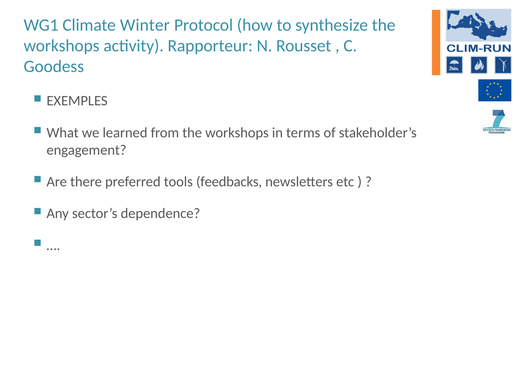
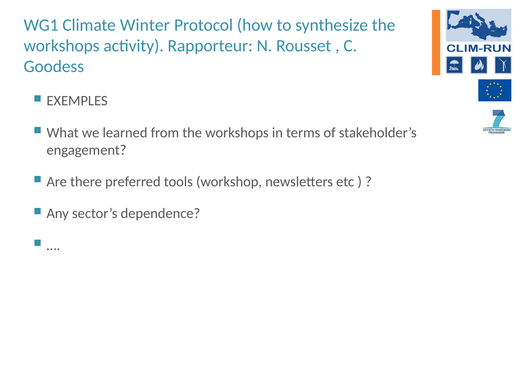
feedbacks: feedbacks -> workshop
